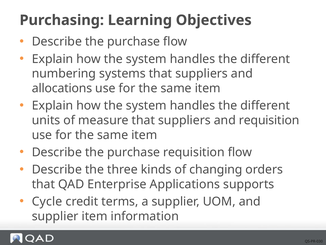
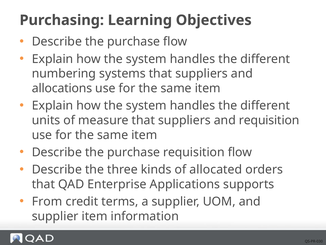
changing: changing -> allocated
Cycle: Cycle -> From
